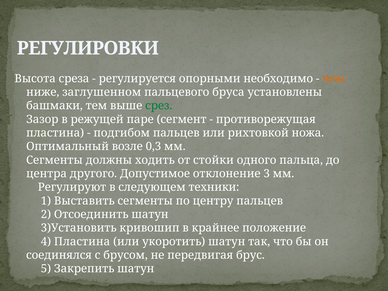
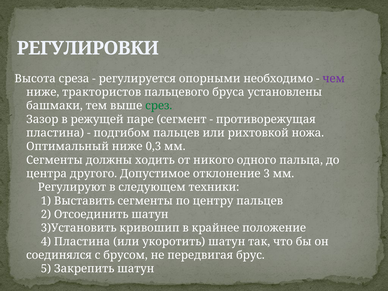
чем colour: orange -> purple
заглушенном: заглушенном -> трактористов
Оптимальный возле: возле -> ниже
стойки: стойки -> никого
